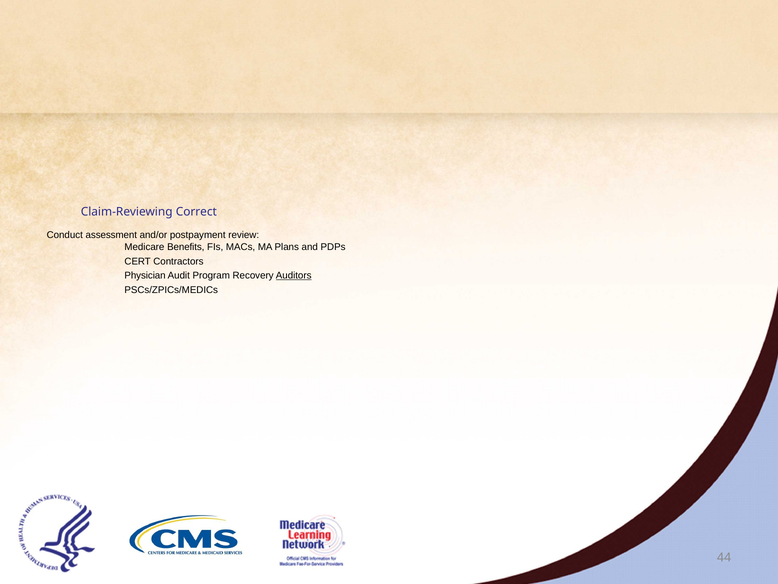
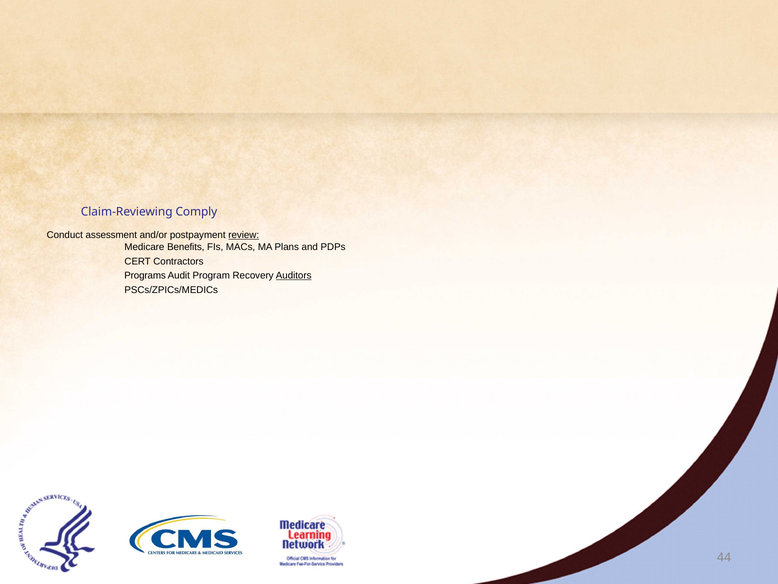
Correct: Correct -> Comply
review underline: none -> present
Physician: Physician -> Programs
